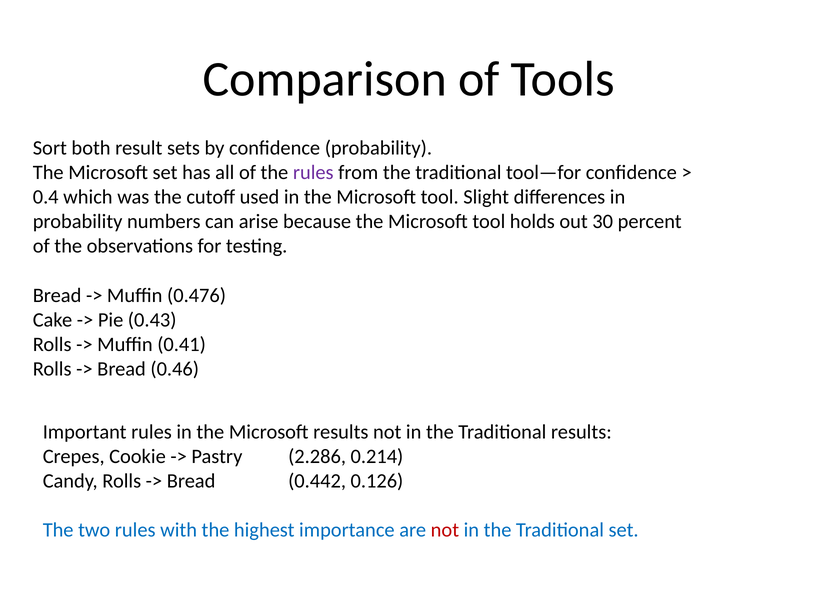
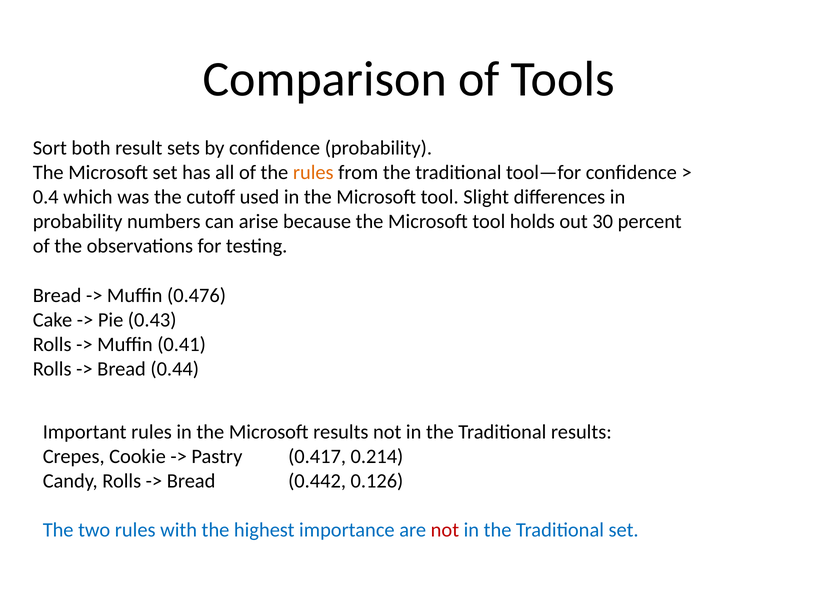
rules at (313, 172) colour: purple -> orange
0.46: 0.46 -> 0.44
2.286: 2.286 -> 0.417
